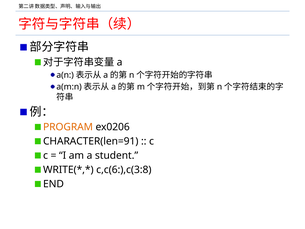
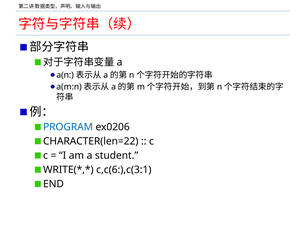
PROGRAM colour: orange -> blue
CHARACTER(len=91: CHARACTER(len=91 -> CHARACTER(len=22
c,c(6:),c(3:8: c,c(6:),c(3:8 -> c,c(6:),c(3:1
